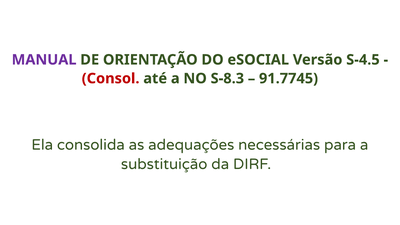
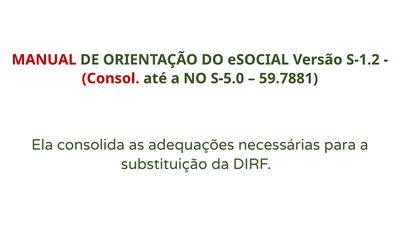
MANUAL colour: purple -> red
S-4.5: S-4.5 -> S-1.2
S-8.3: S-8.3 -> S-5.0
91.7745: 91.7745 -> 59.7881
